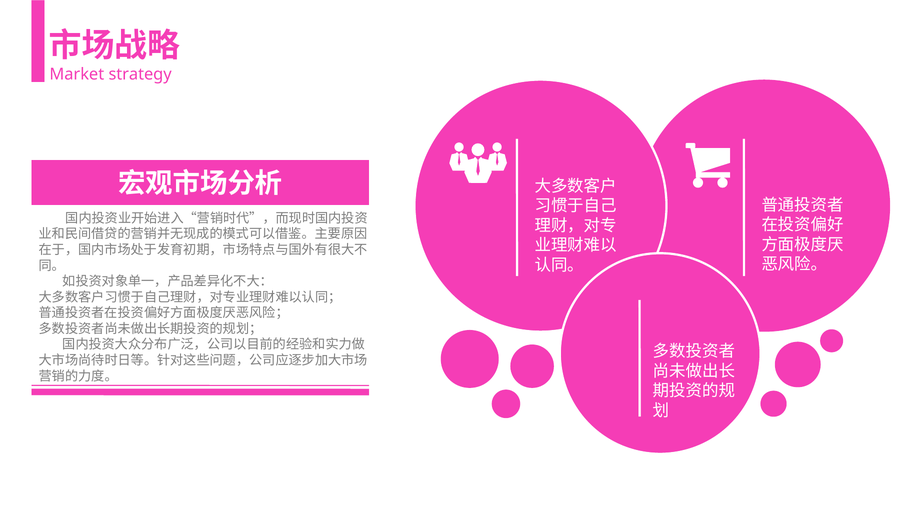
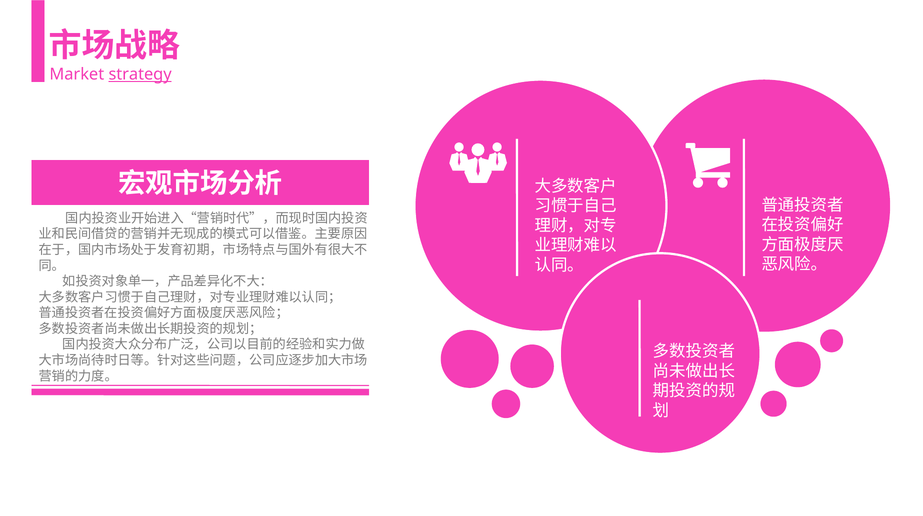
strategy underline: none -> present
